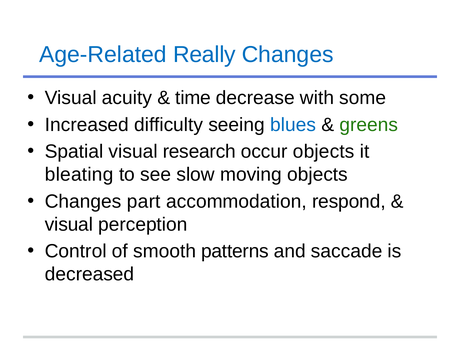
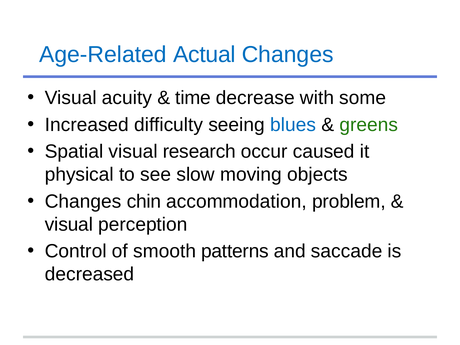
Really: Really -> Actual
occur objects: objects -> caused
bleating: bleating -> physical
part: part -> chin
respond: respond -> problem
